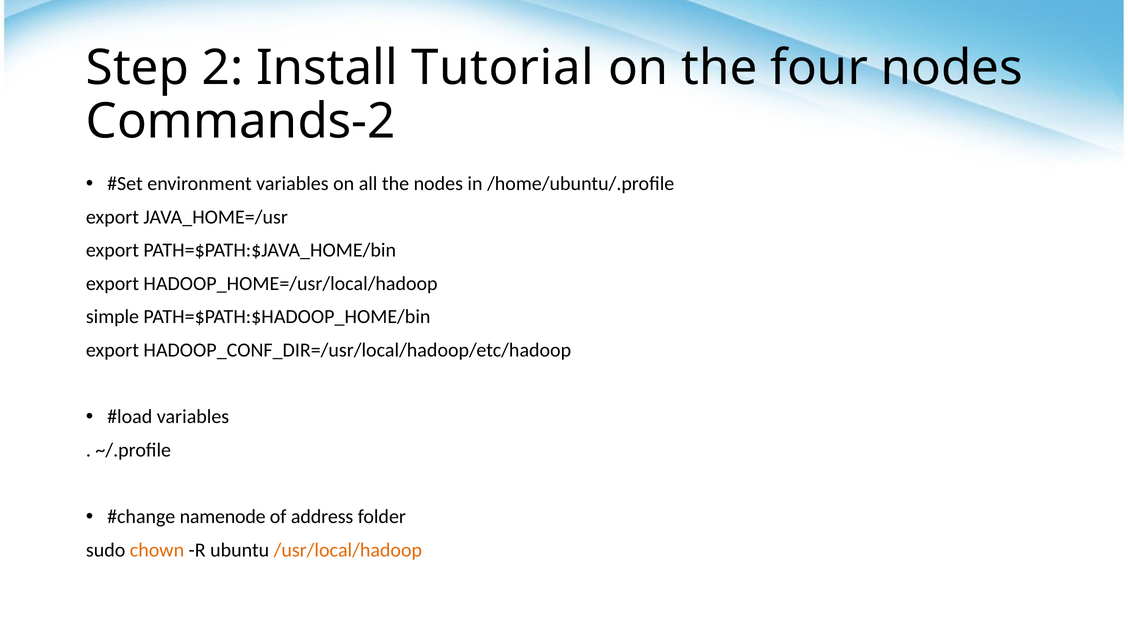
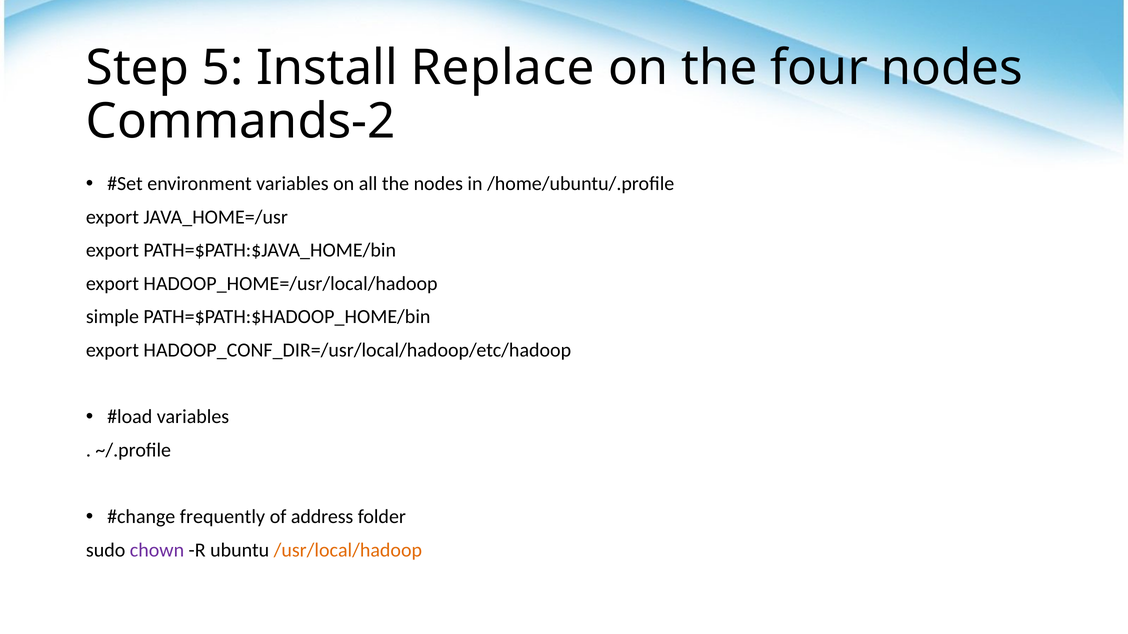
2: 2 -> 5
Tutorial: Tutorial -> Replace
namenode: namenode -> frequently
chown colour: orange -> purple
